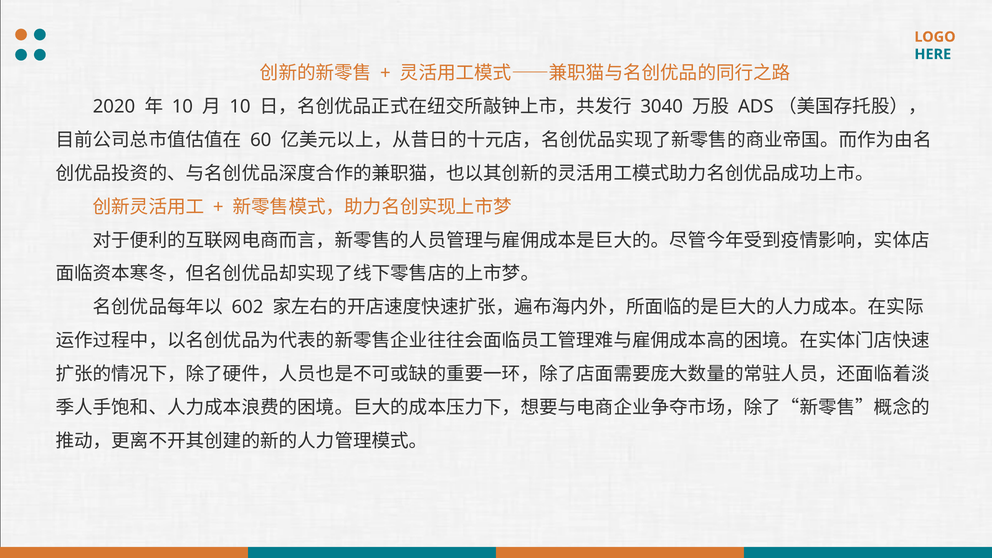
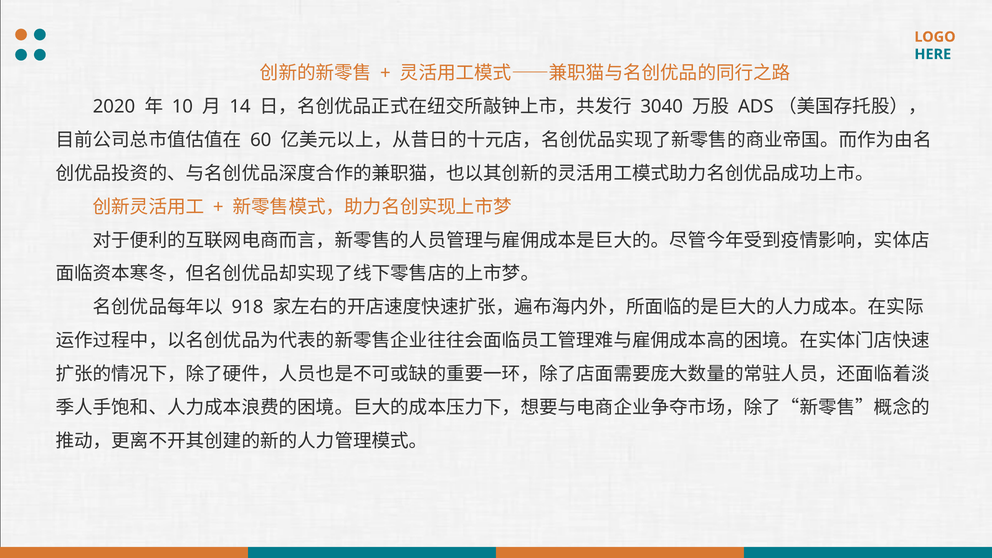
10 at (240, 106): 10 -> 14
602: 602 -> 918
